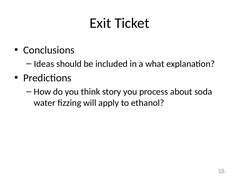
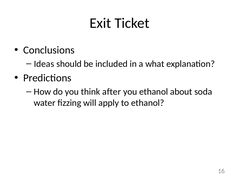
story: story -> after
you process: process -> ethanol
